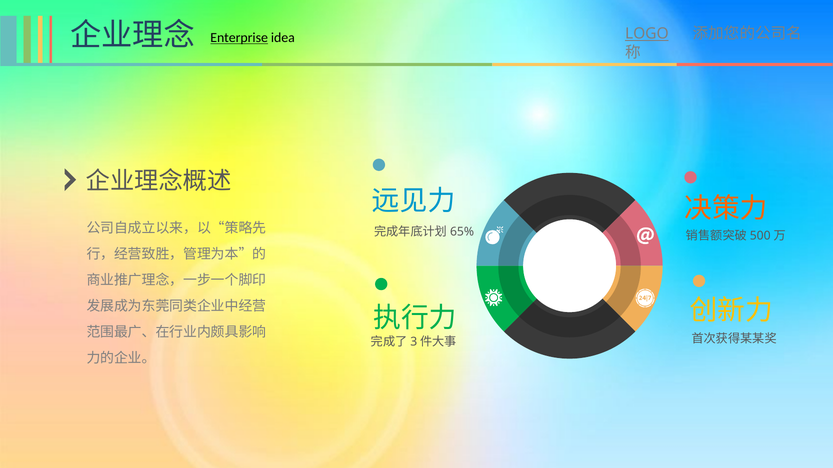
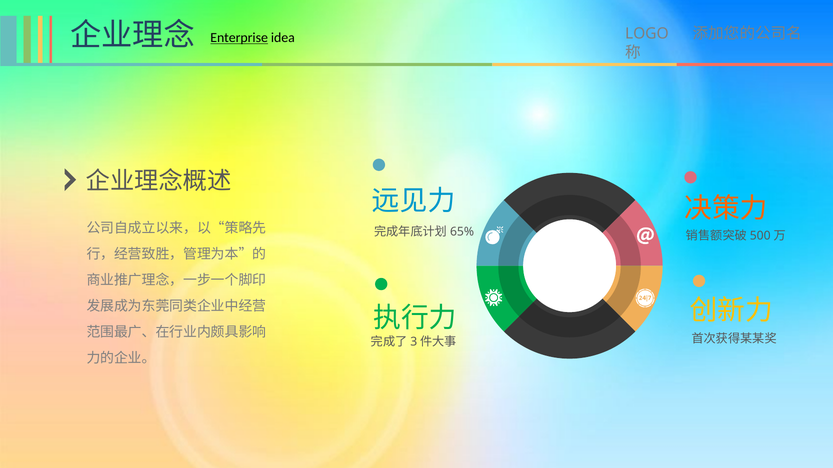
LOGO underline: present -> none
